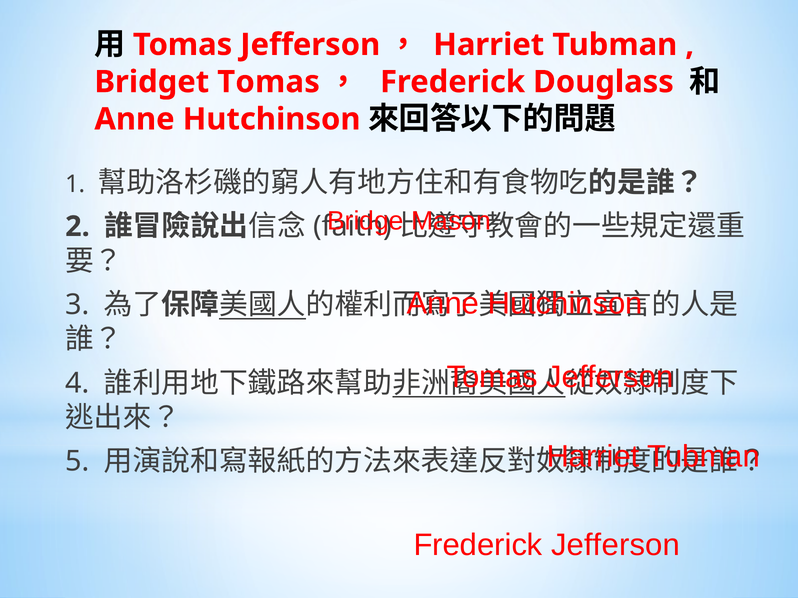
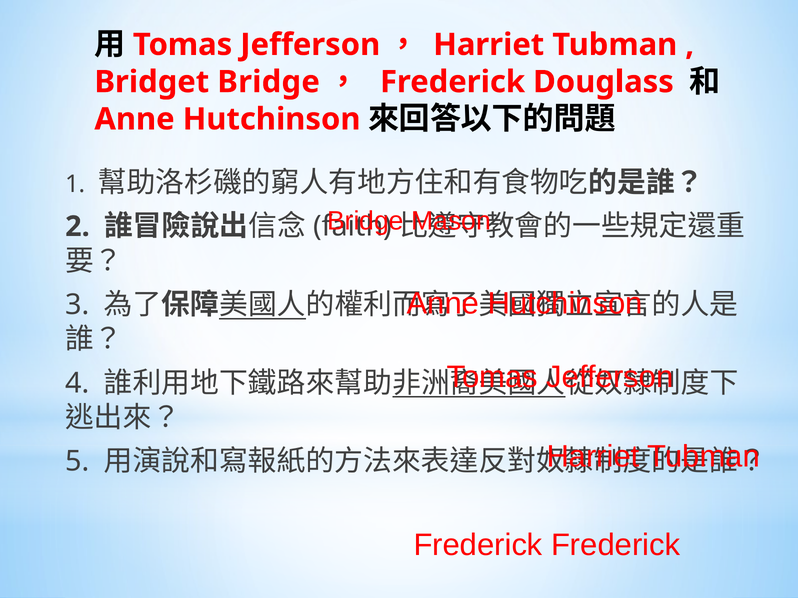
Bridget Tomas: Tomas -> Bridge
Frederick Jefferson: Jefferson -> Frederick
